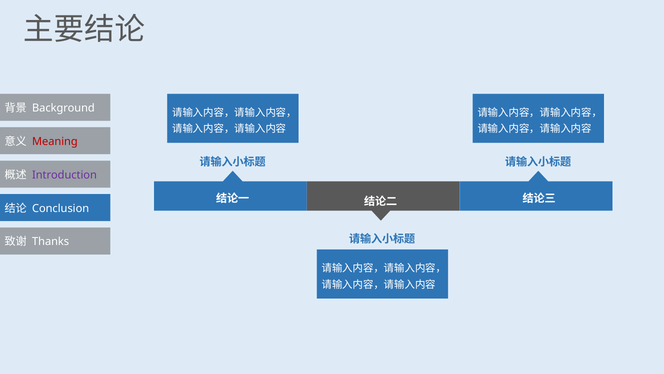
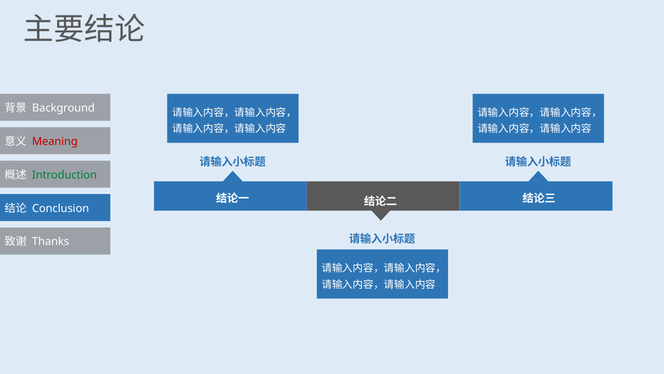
Introduction colour: purple -> green
